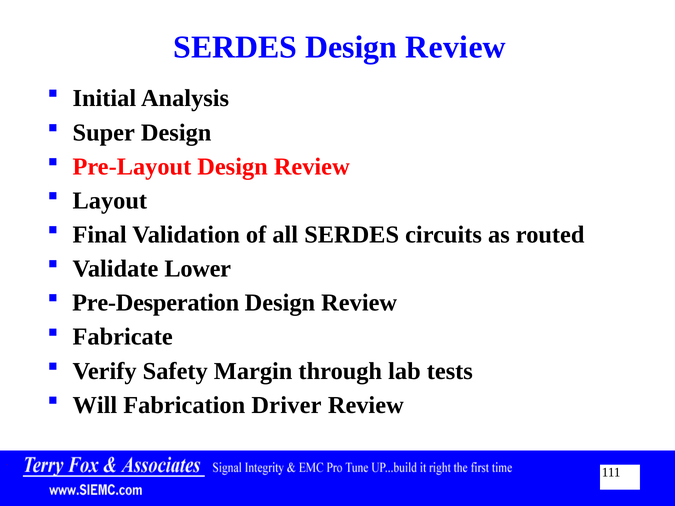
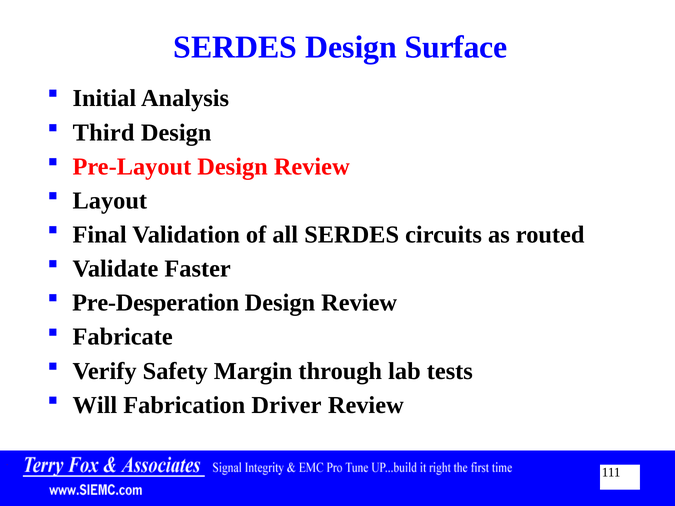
SERDES Design Review: Review -> Surface
Super: Super -> Third
Lower: Lower -> Faster
